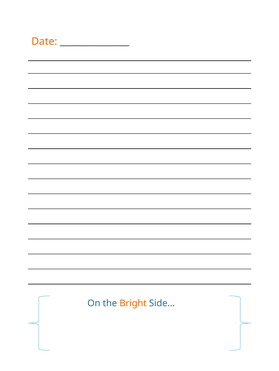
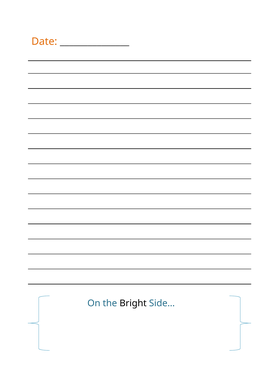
Bright colour: orange -> black
